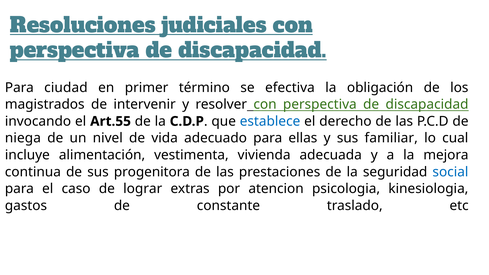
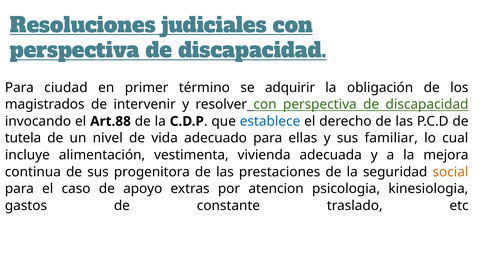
efectiva: efectiva -> adquirir
Art.55: Art.55 -> Art.88
niega: niega -> tutela
social colour: blue -> orange
lograr: lograr -> apoyo
